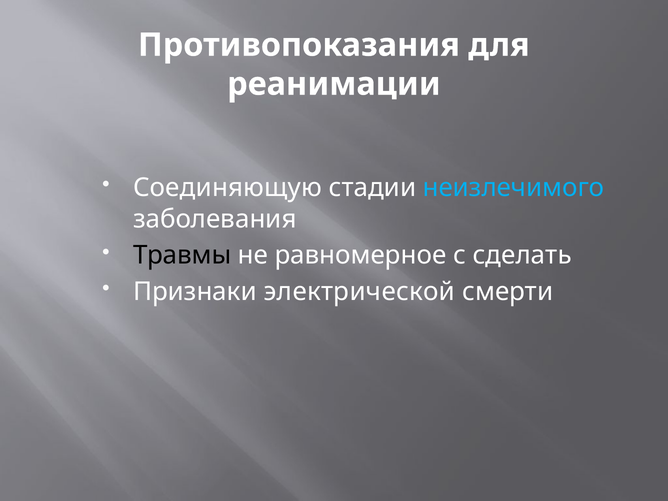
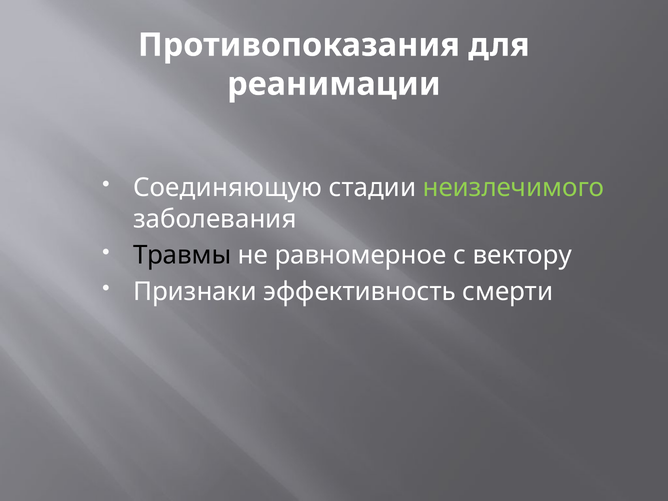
неизлечимого colour: light blue -> light green
сделать: сделать -> вектору
электрической: электрической -> эффективность
